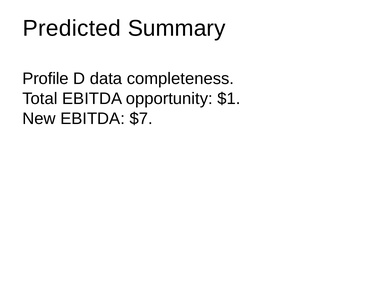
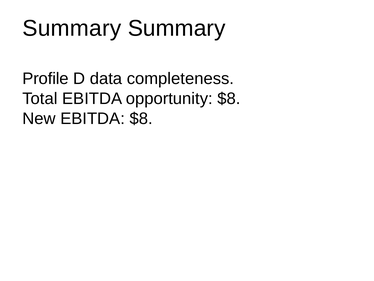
Predicted at (72, 28): Predicted -> Summary
opportunity $1: $1 -> $8
EBITDA $7: $7 -> $8
